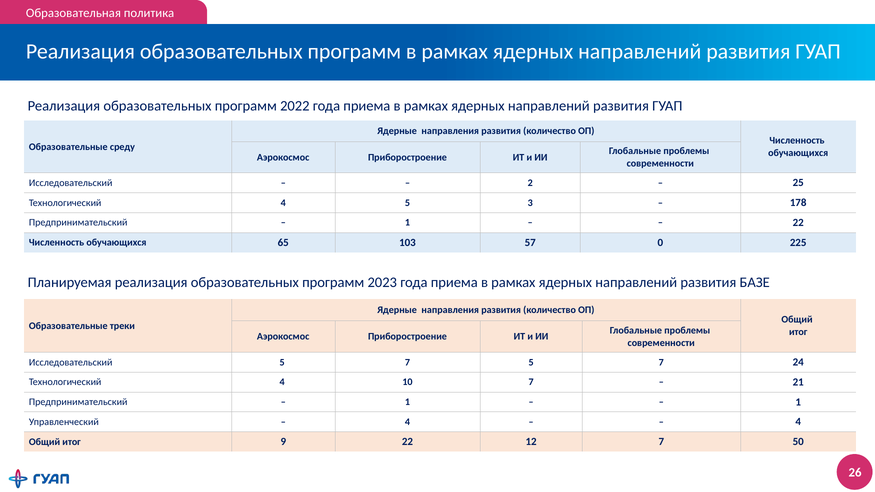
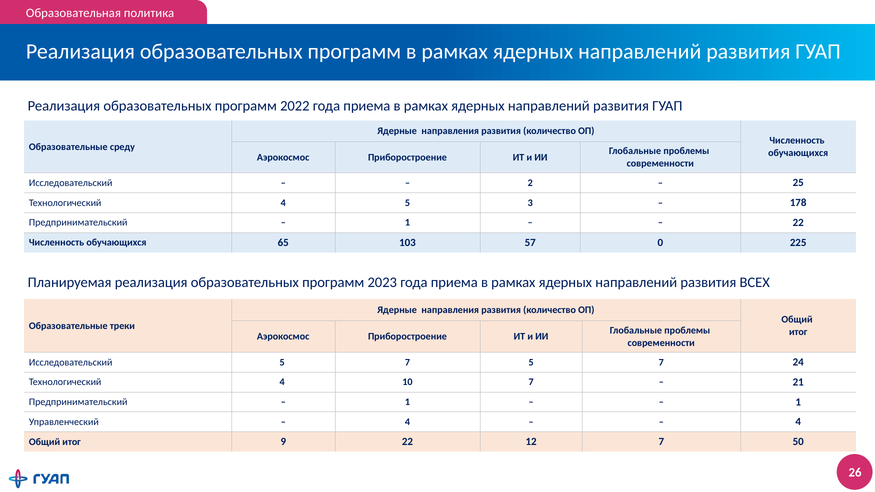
БАЗЕ: БАЗЕ -> ВСЕХ
